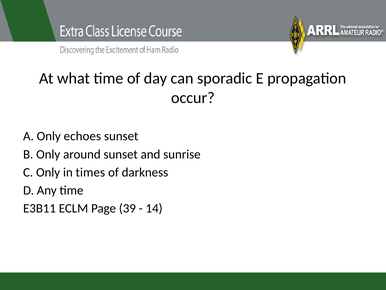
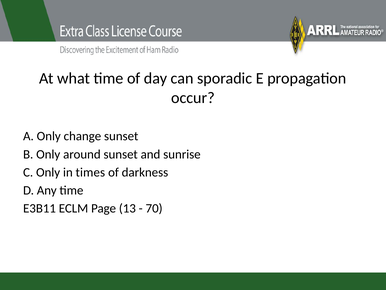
echoes: echoes -> change
39: 39 -> 13
14: 14 -> 70
